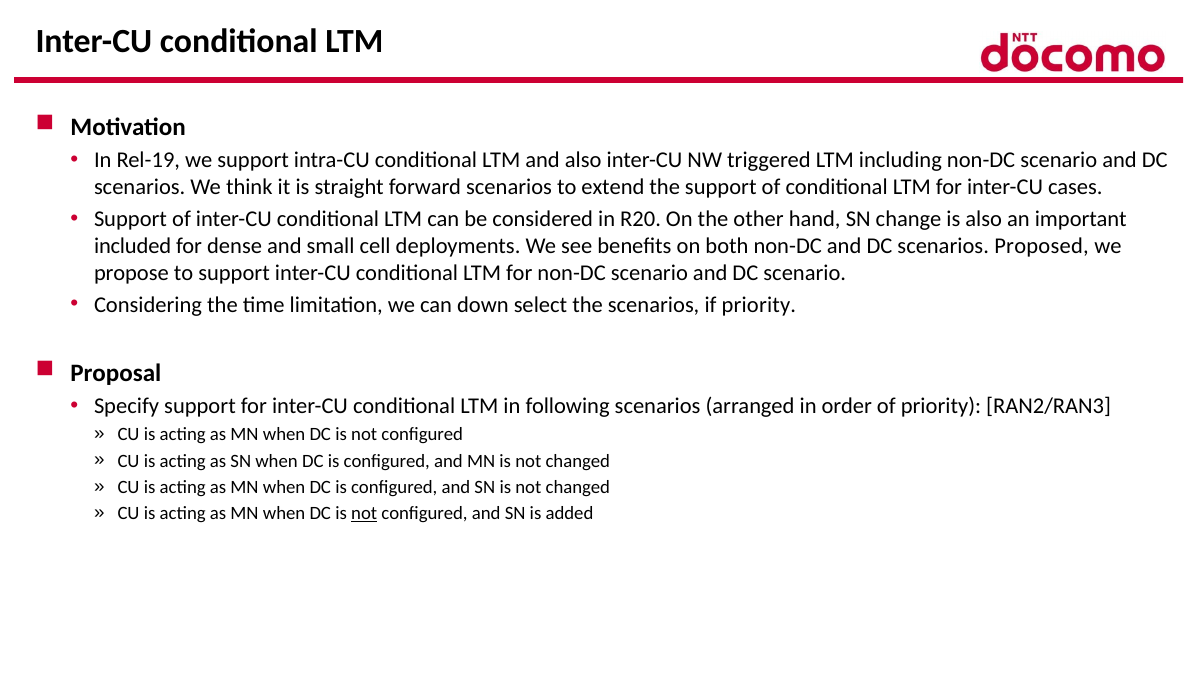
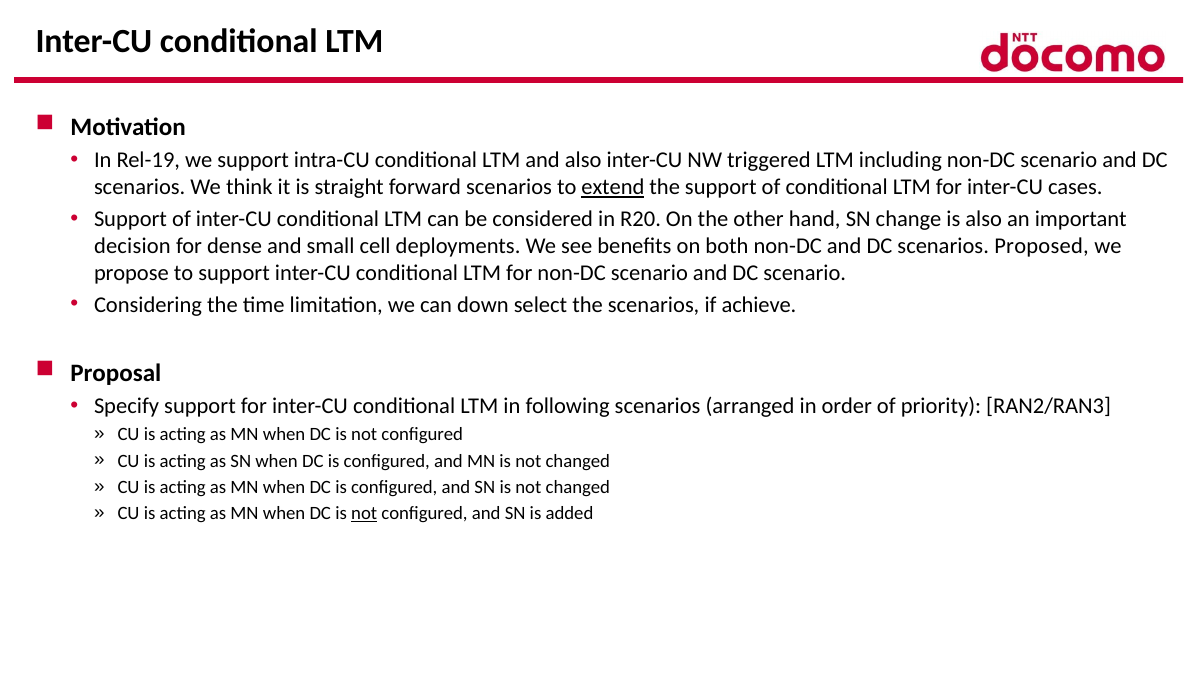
extend underline: none -> present
included: included -> decision
if priority: priority -> achieve
